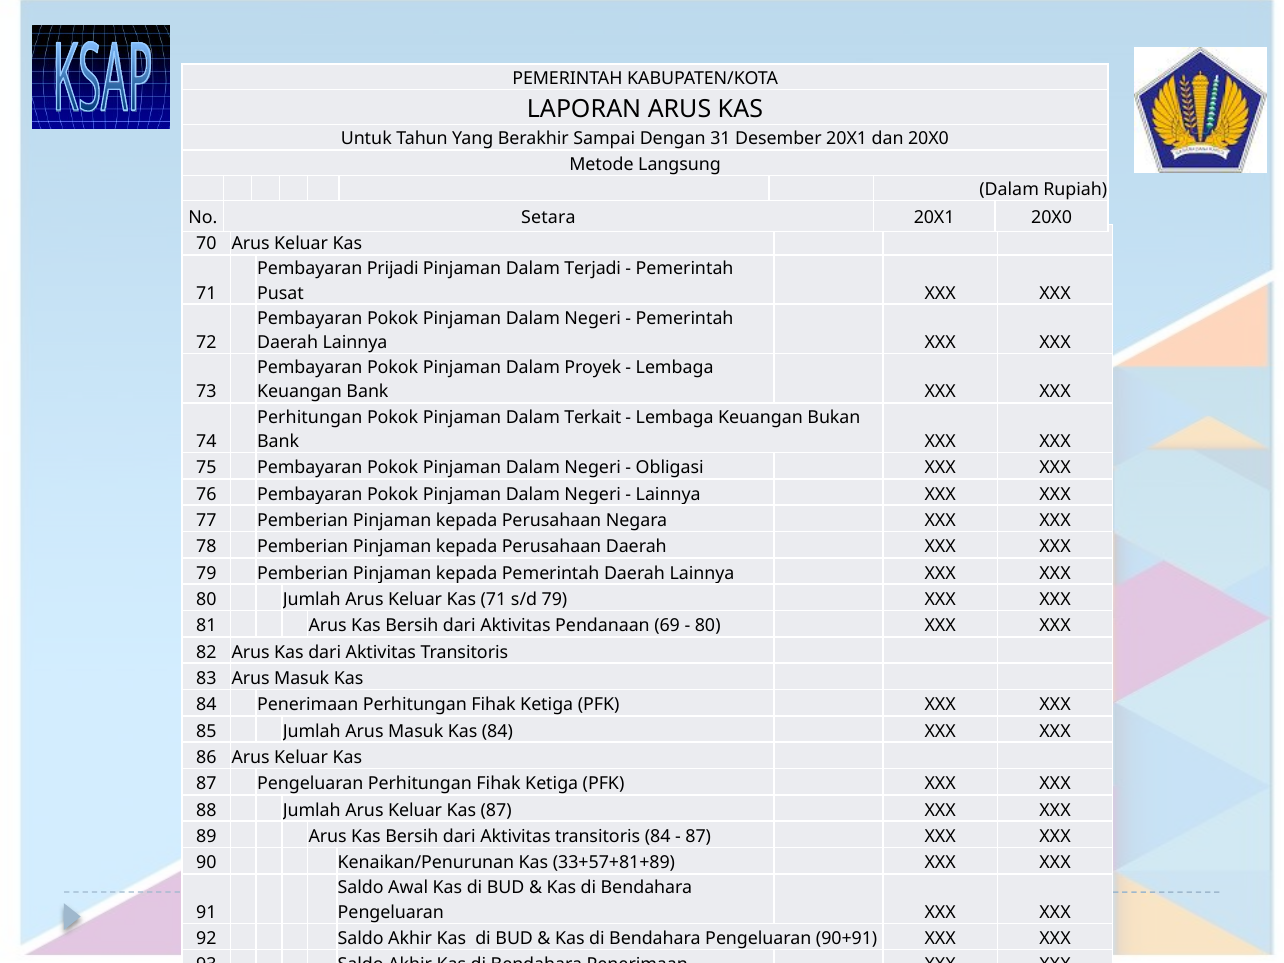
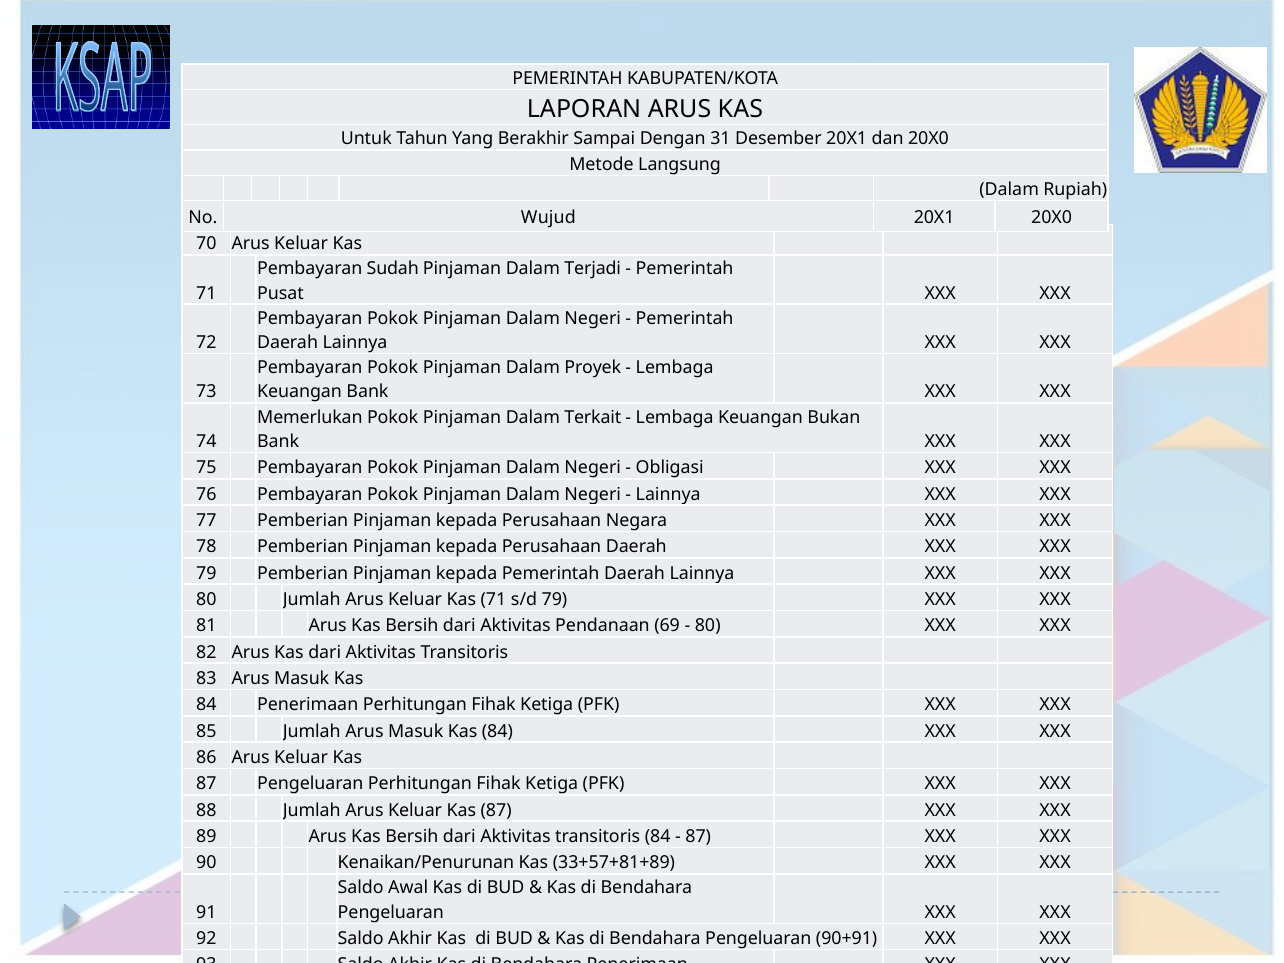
Setara: Setara -> Wujud
Prijadi: Prijadi -> Sudah
Perhitungan at (310, 417): Perhitungan -> Memerlukan
